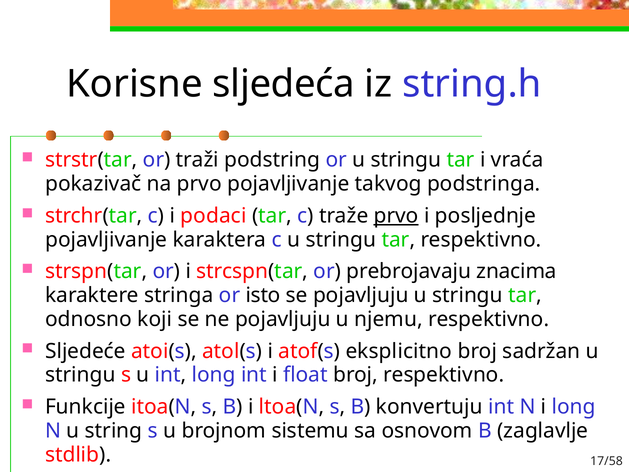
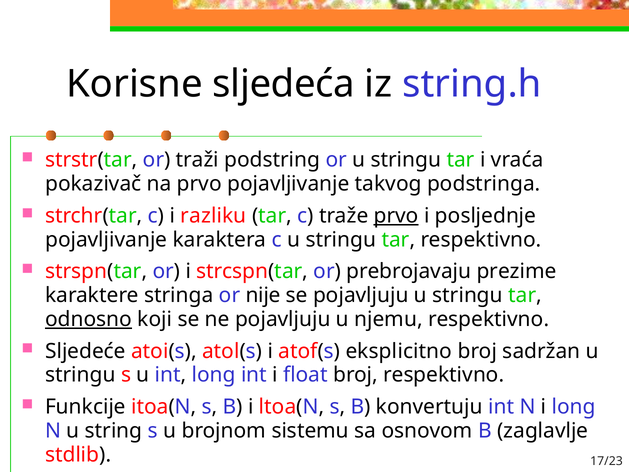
podaci: podaci -> razliku
znacima: znacima -> prezime
isto: isto -> nije
odnosno underline: none -> present
17/58: 17/58 -> 17/23
